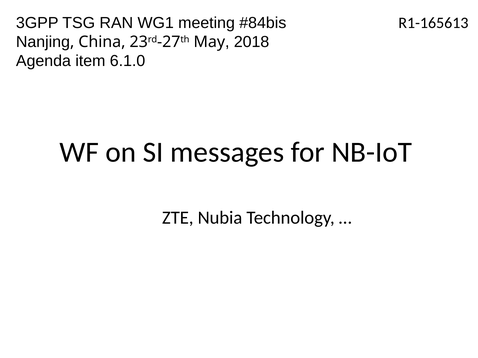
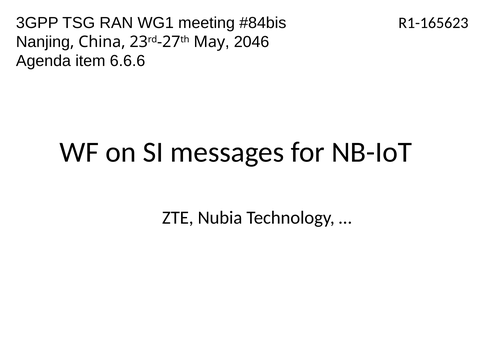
R1-165613: R1-165613 -> R1-165623
2018: 2018 -> 2046
6.1.0: 6.1.0 -> 6.6.6
